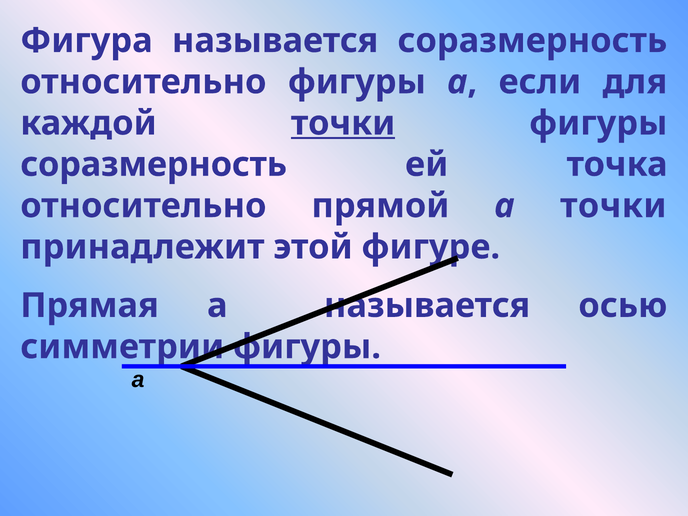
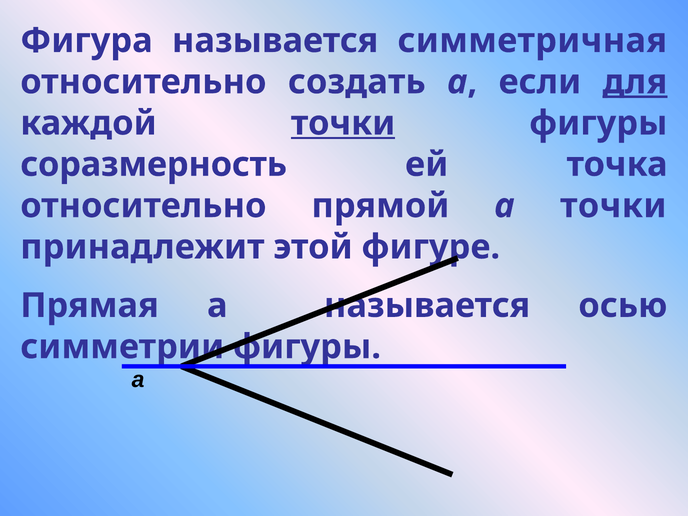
называется соразмерность: соразмерность -> симметричная
относительно фигуры: фигуры -> создать
для underline: none -> present
